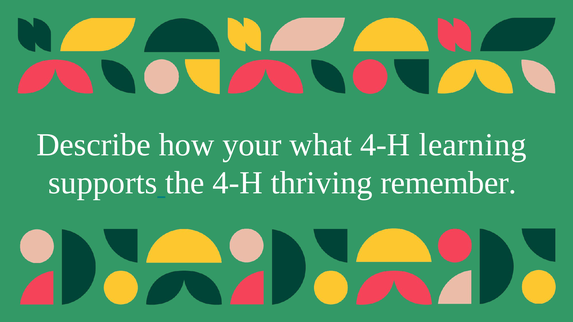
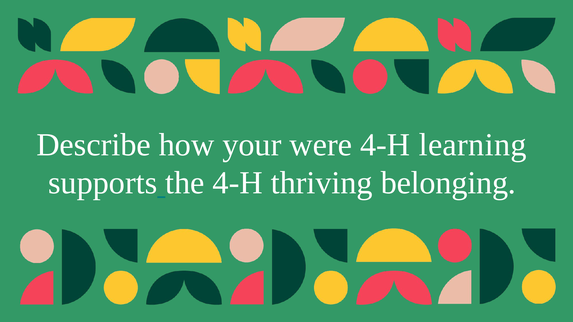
what: what -> were
remember: remember -> belonging
